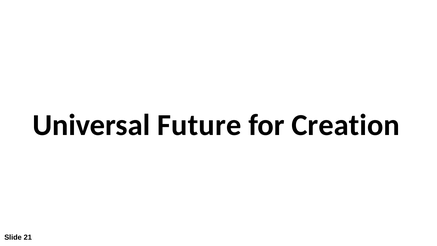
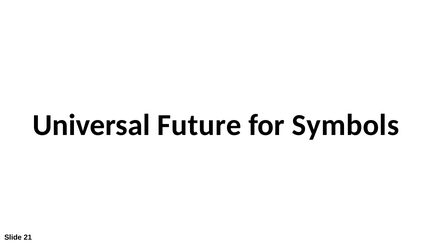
Creation: Creation -> Symbols
